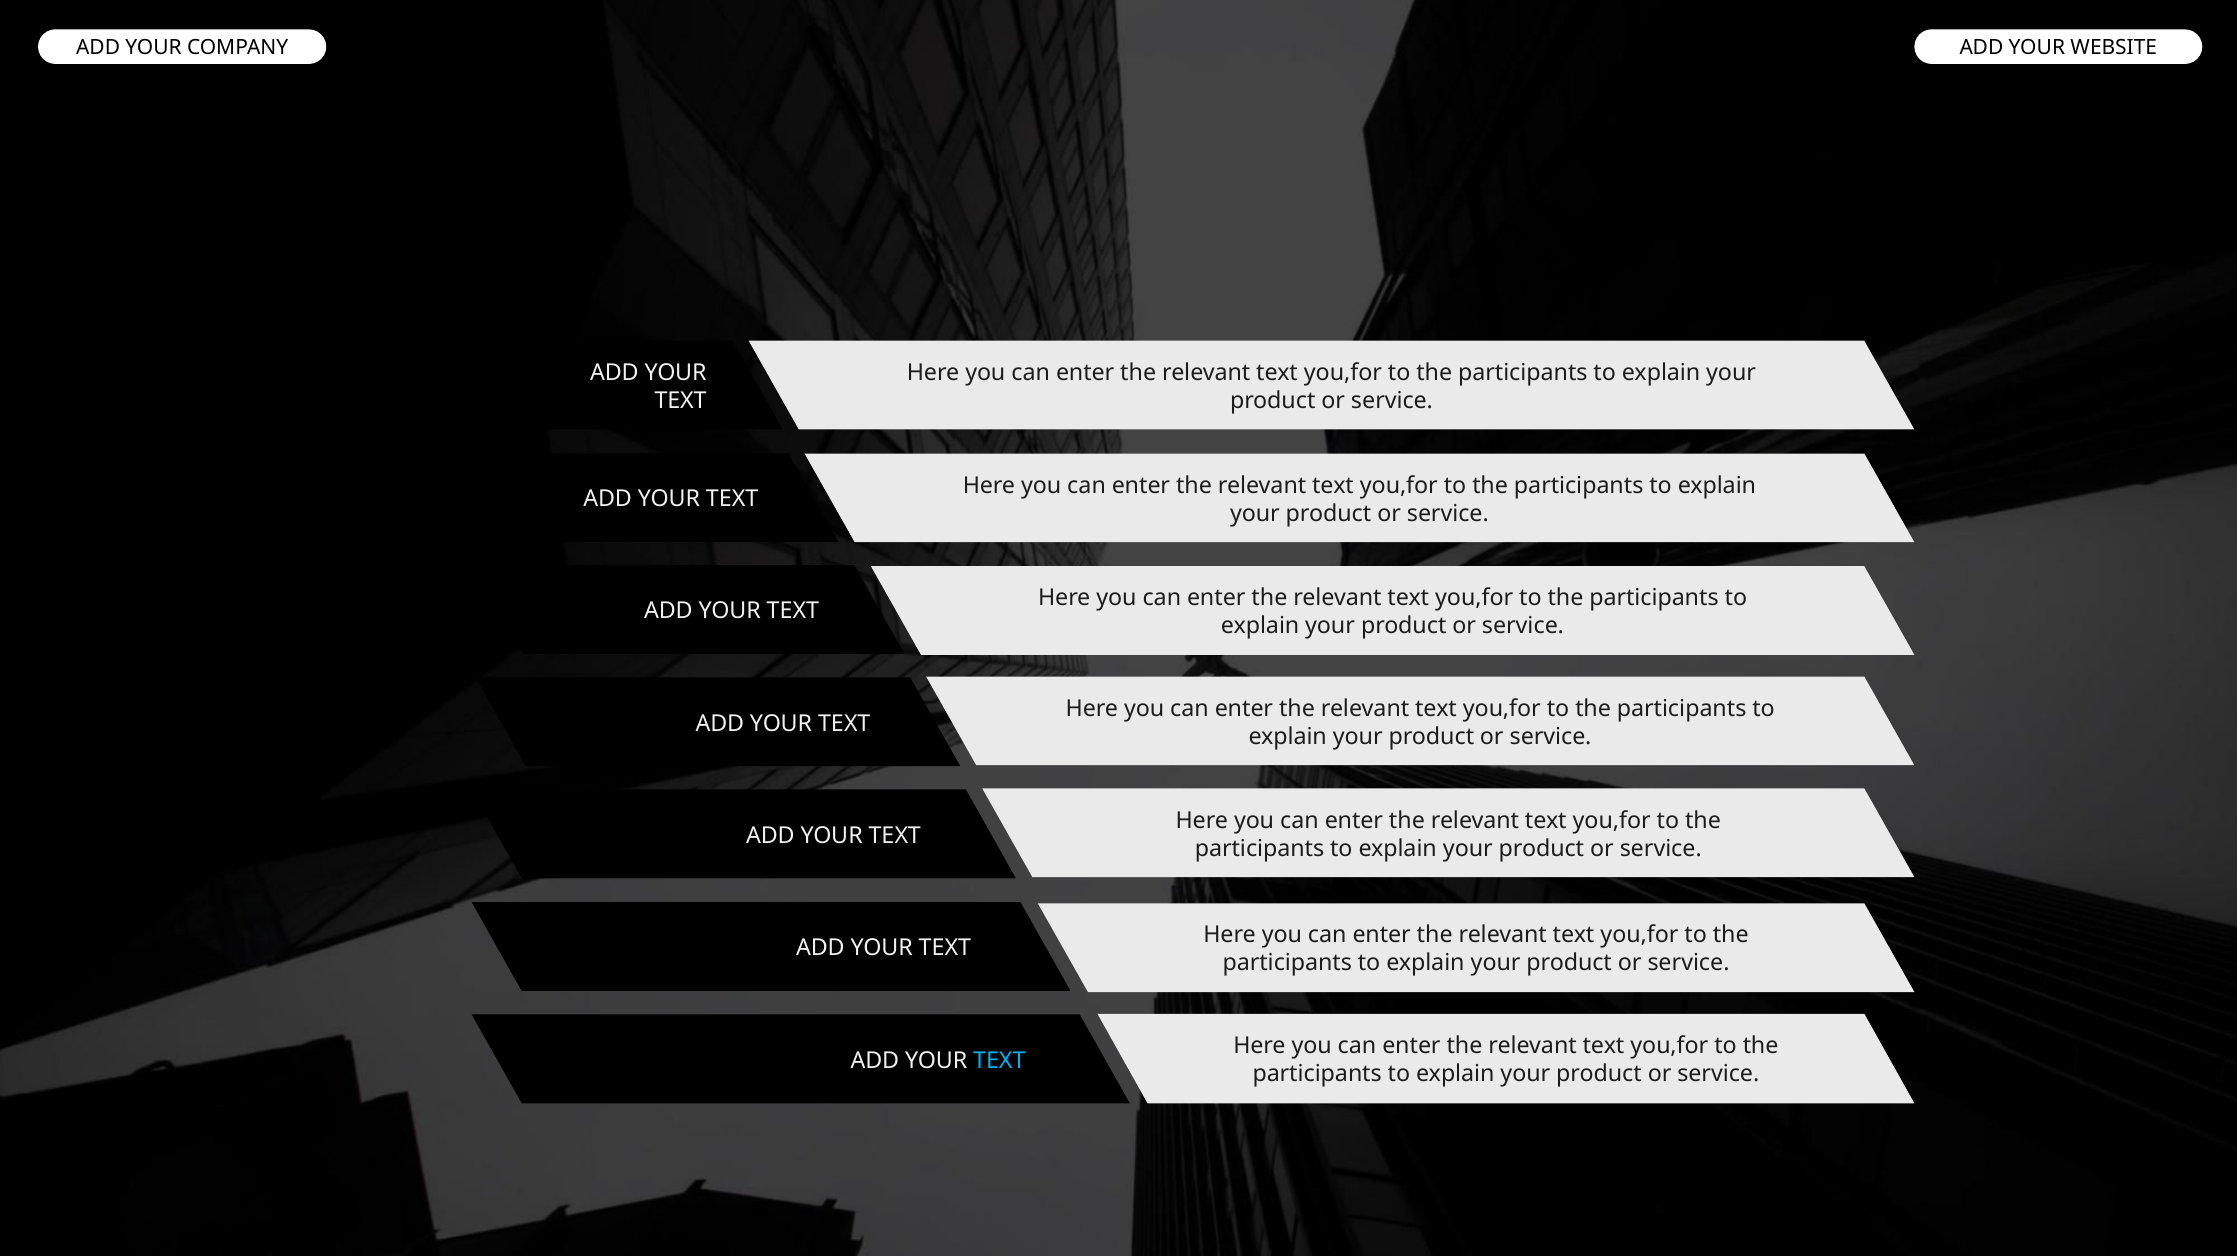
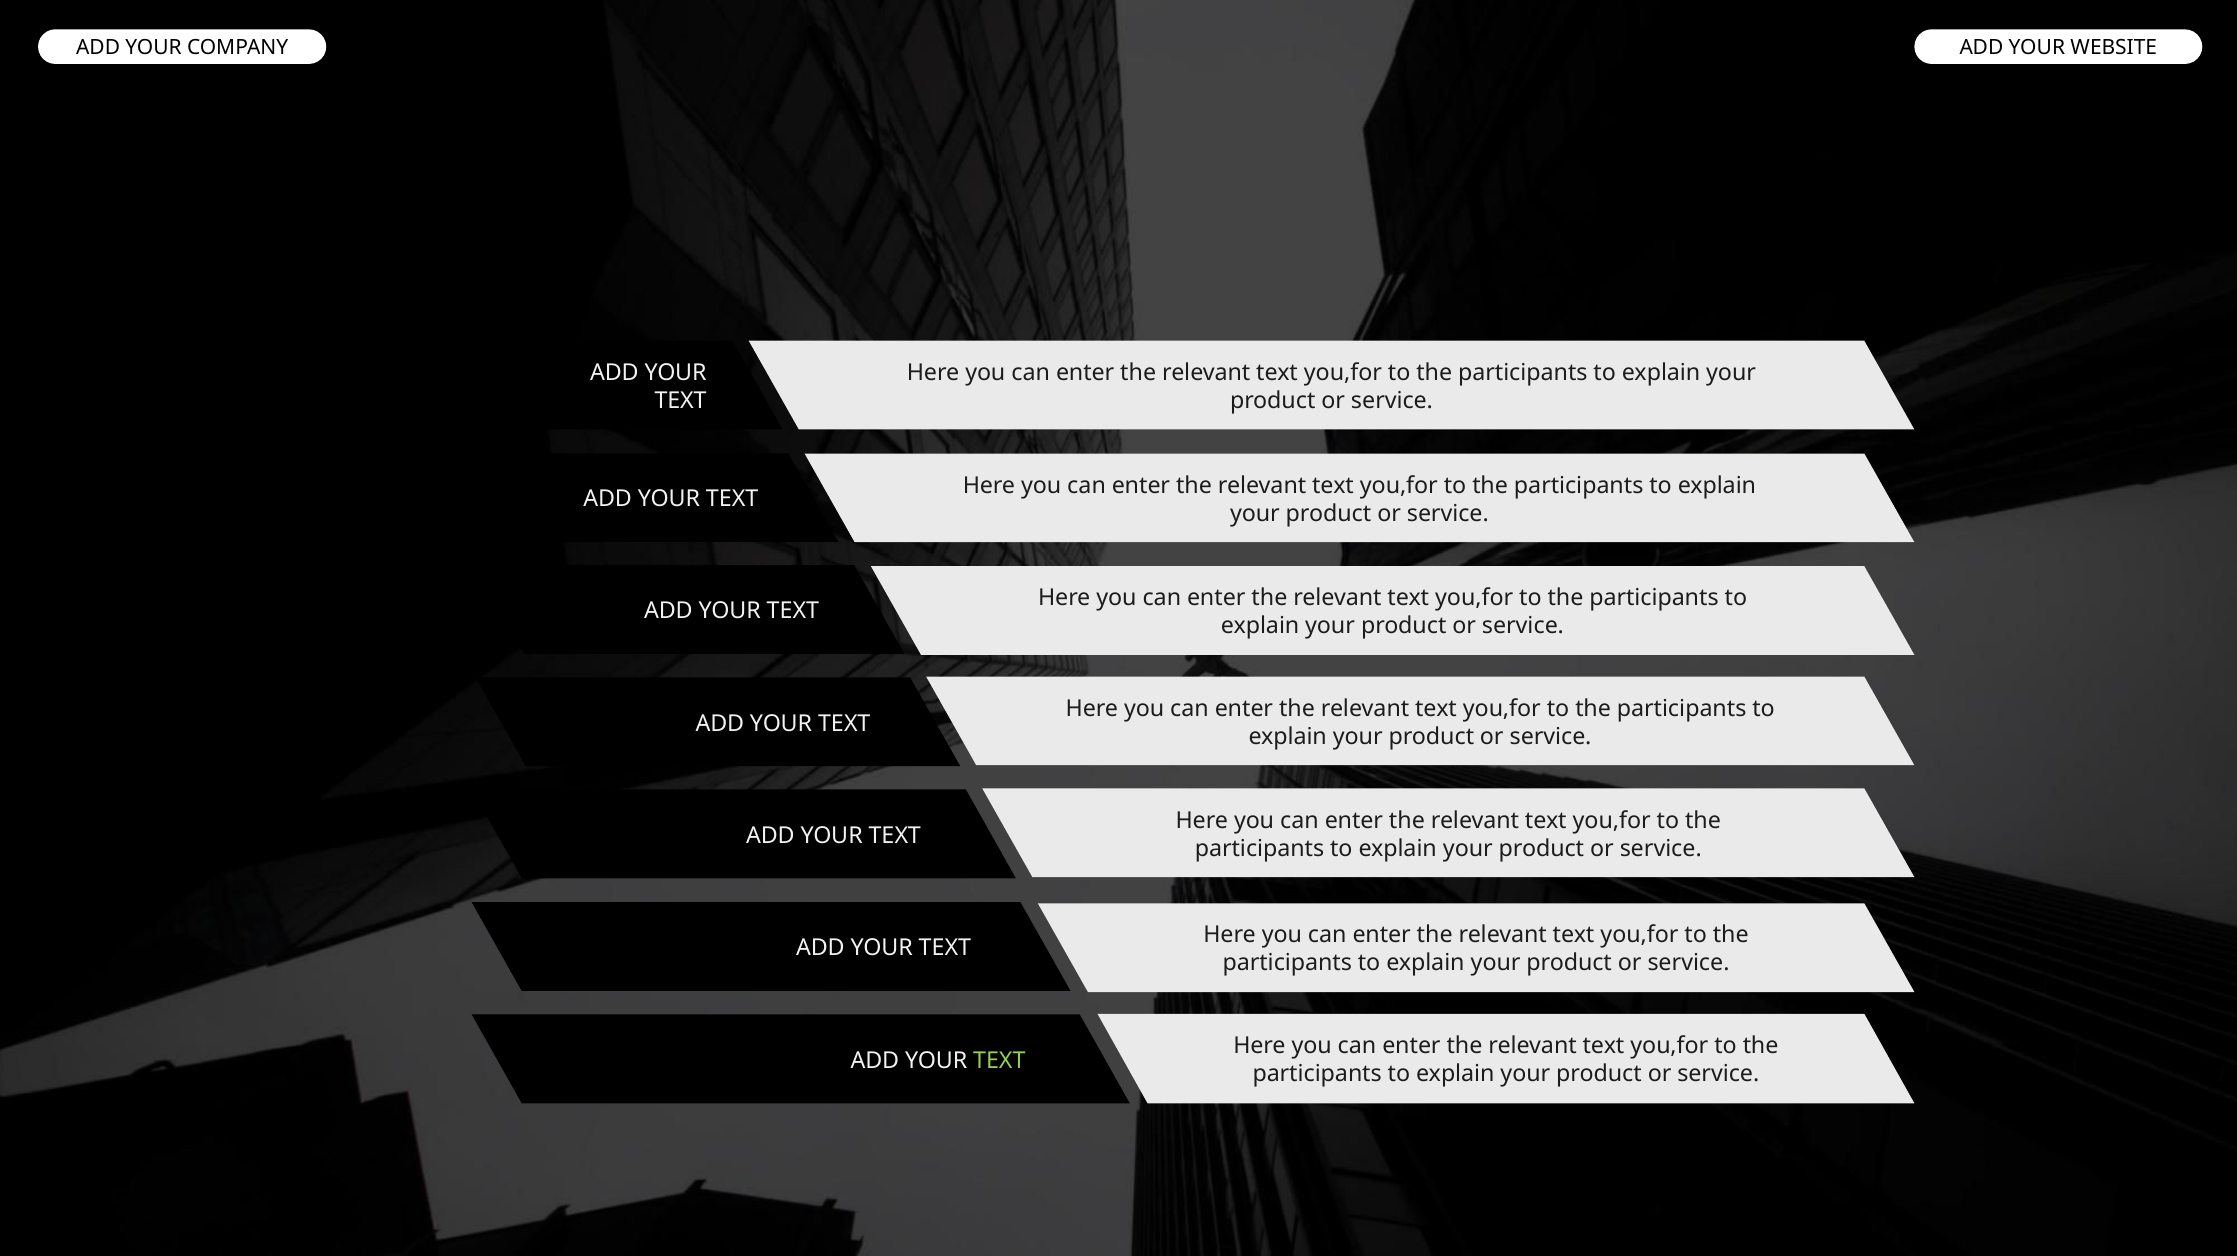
TEXT at (999, 1061) colour: light blue -> light green
